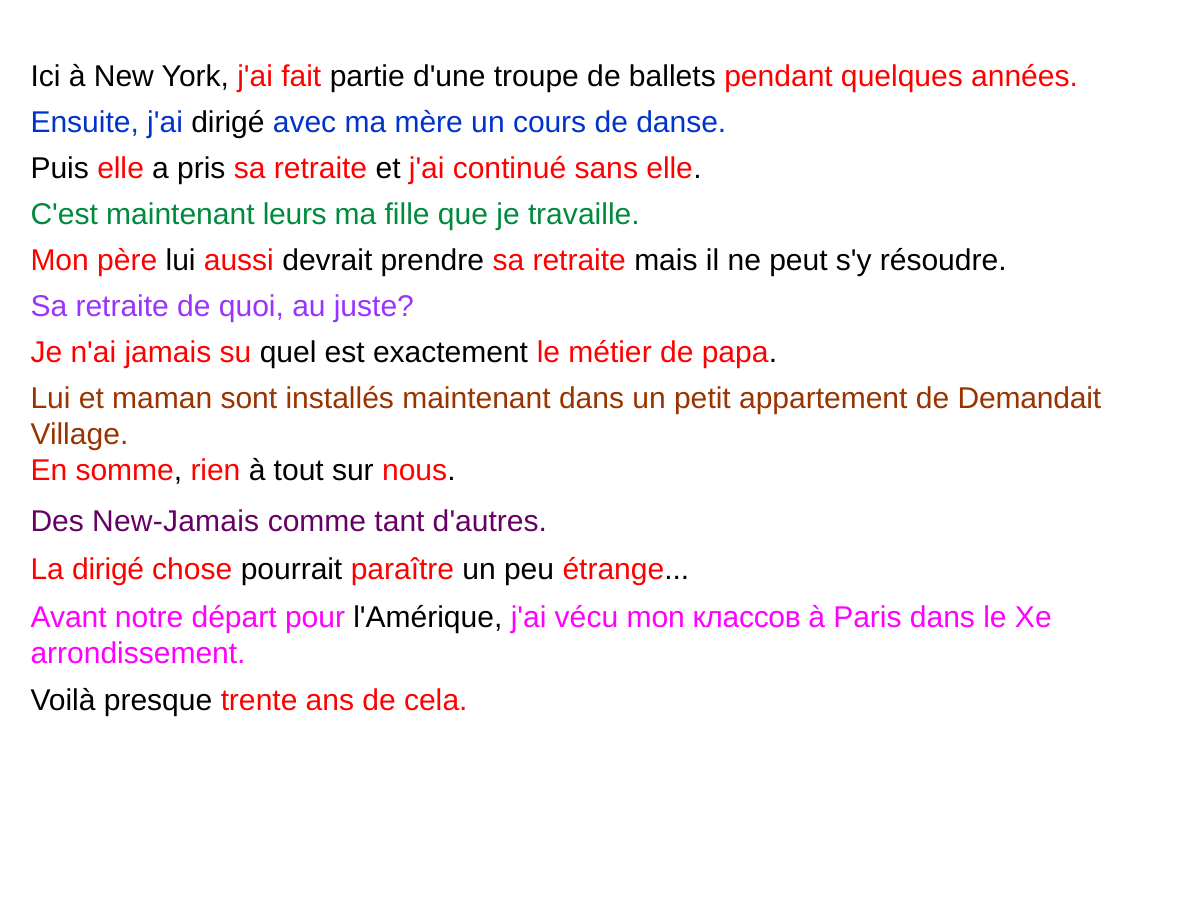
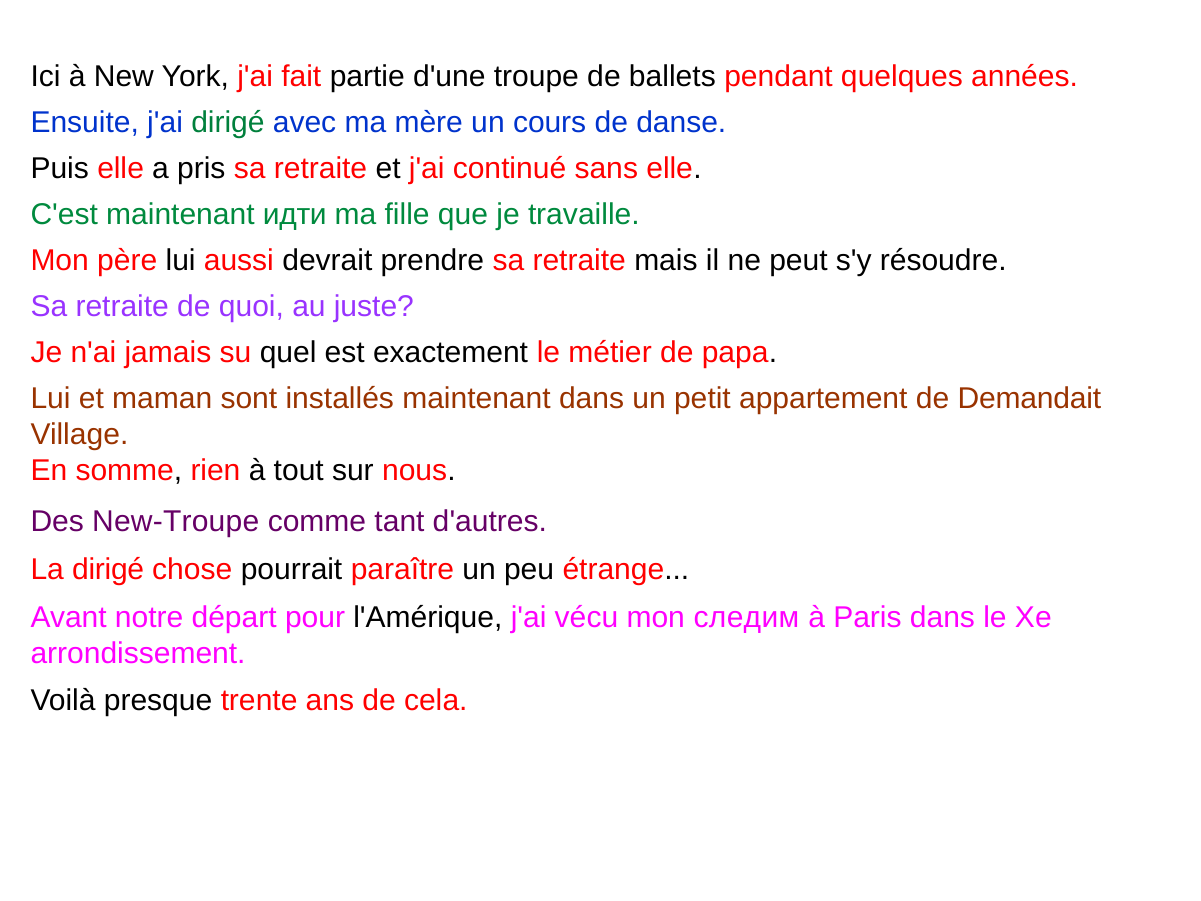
dirigé at (228, 122) colour: black -> green
leurs: leurs -> идти
New-Jamais: New-Jamais -> New-Troupe
классов: классов -> следим
